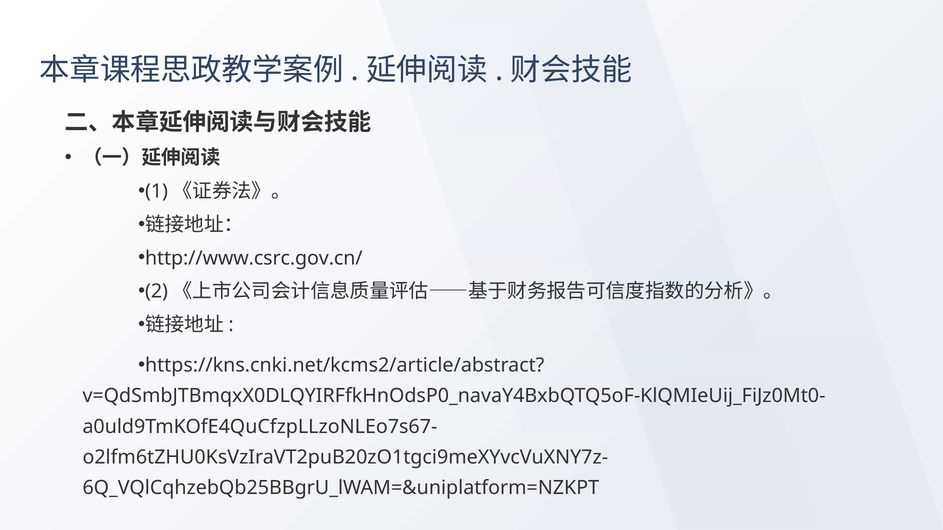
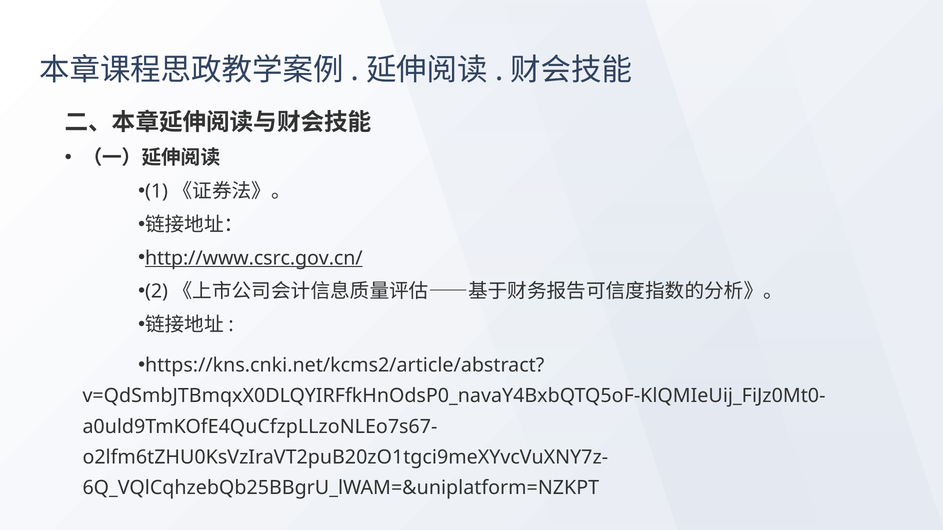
http://www.csrc.gov.cn/ underline: none -> present
